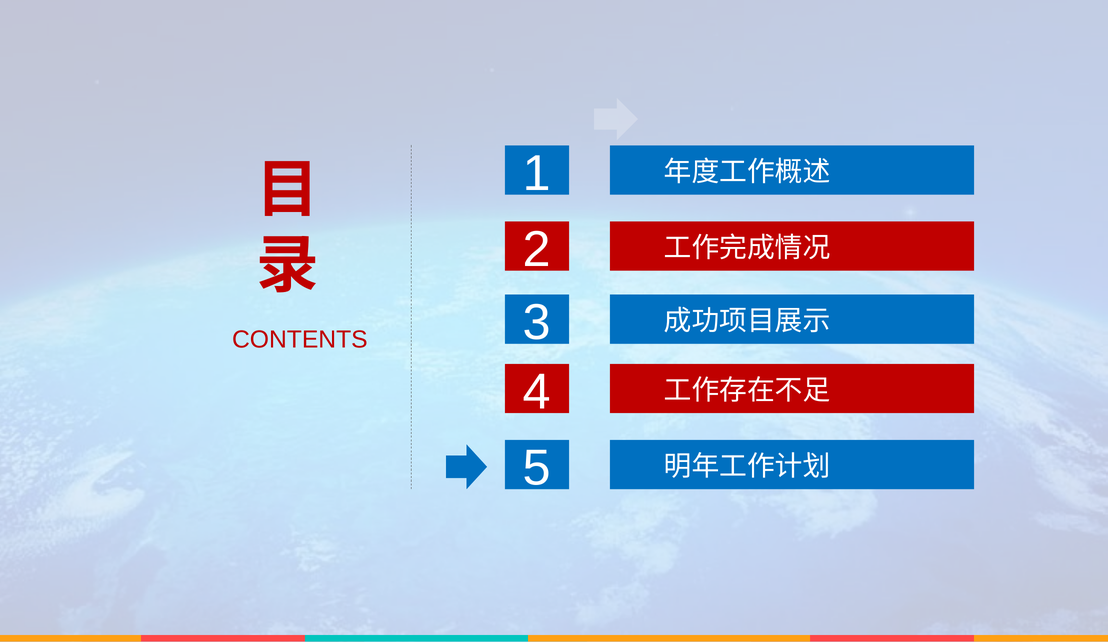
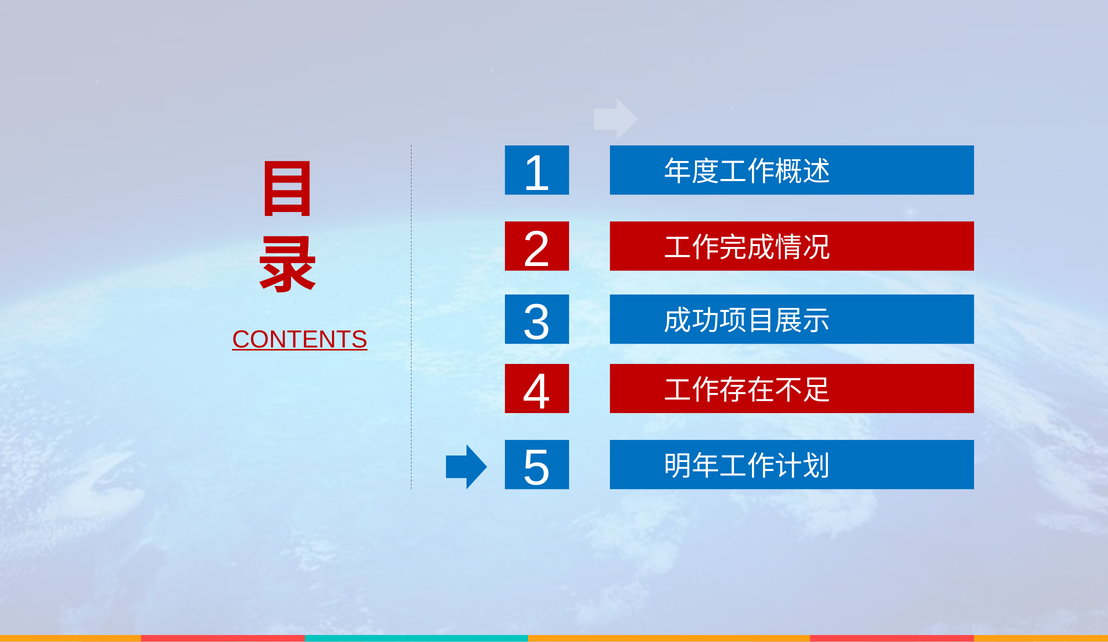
CONTENTS underline: none -> present
